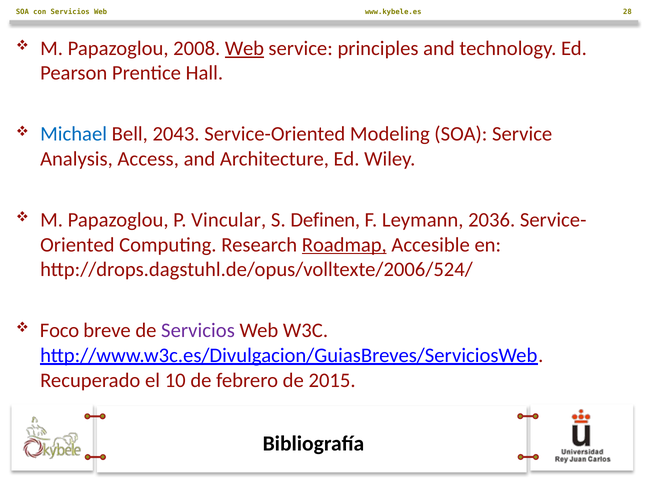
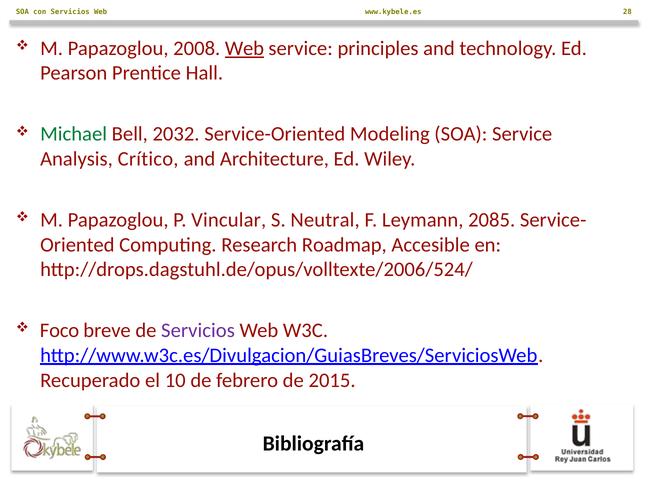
Michael colour: blue -> green
2043: 2043 -> 2032
Access: Access -> Crítico
Definen: Definen -> Neutral
2036: 2036 -> 2085
Roadmap underline: present -> none
